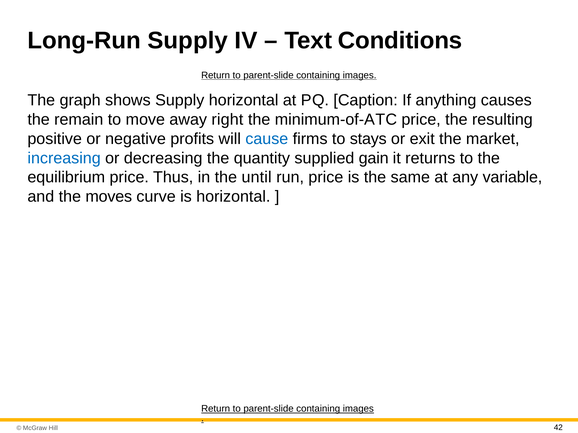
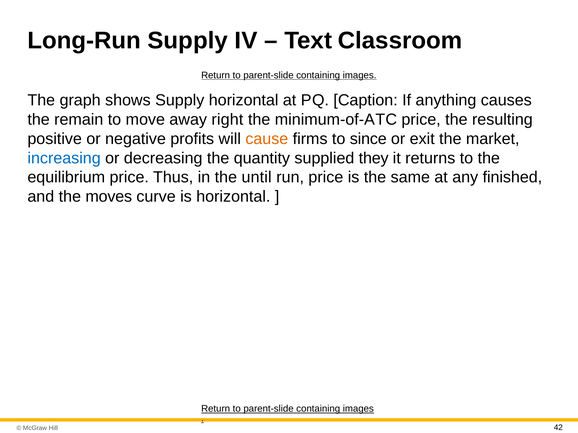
Conditions: Conditions -> Classroom
cause colour: blue -> orange
stays: stays -> since
gain: gain -> they
variable: variable -> finished
